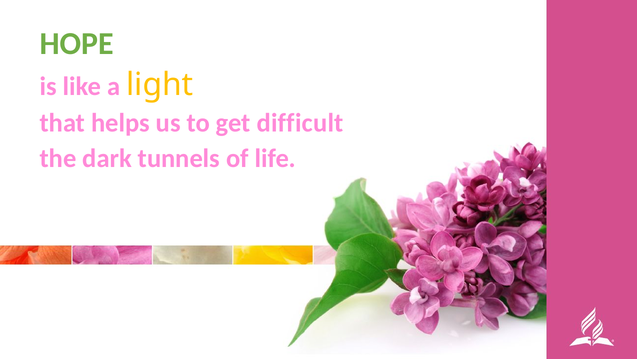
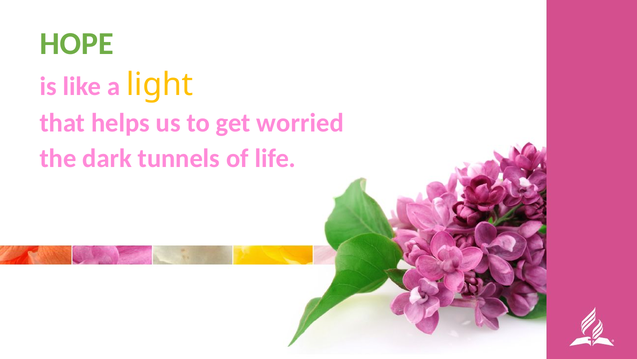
difficult: difficult -> worried
